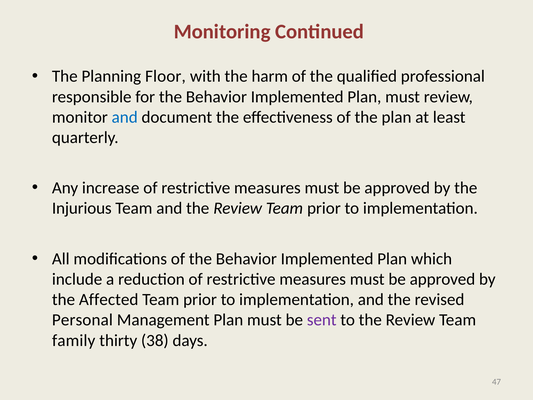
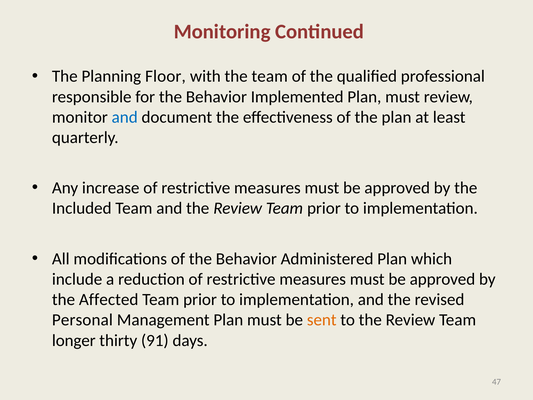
the harm: harm -> team
Injurious: Injurious -> Included
of the Behavior Implemented: Implemented -> Administered
sent colour: purple -> orange
family: family -> longer
38: 38 -> 91
